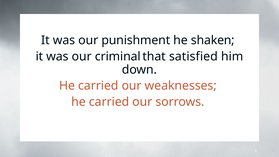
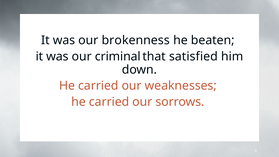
punishment: punishment -> brokenness
shaken: shaken -> beaten
